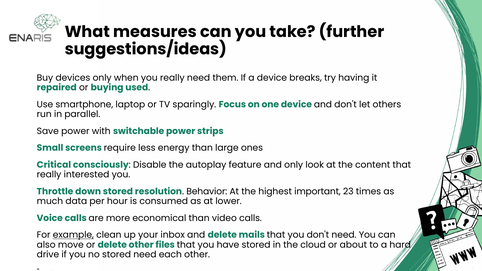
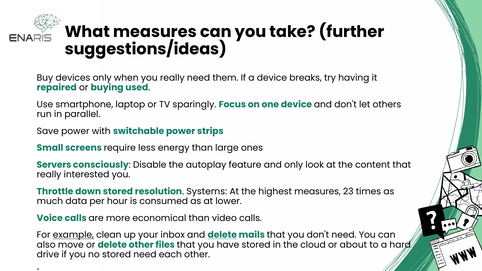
Critical: Critical -> Servers
Behavior: Behavior -> Systems
highest important: important -> measures
delete at (222, 235) underline: none -> present
